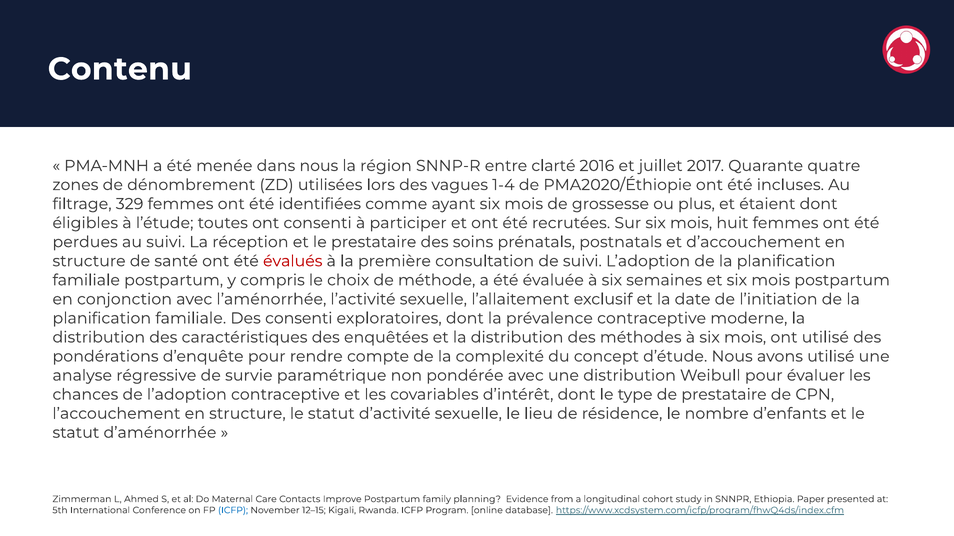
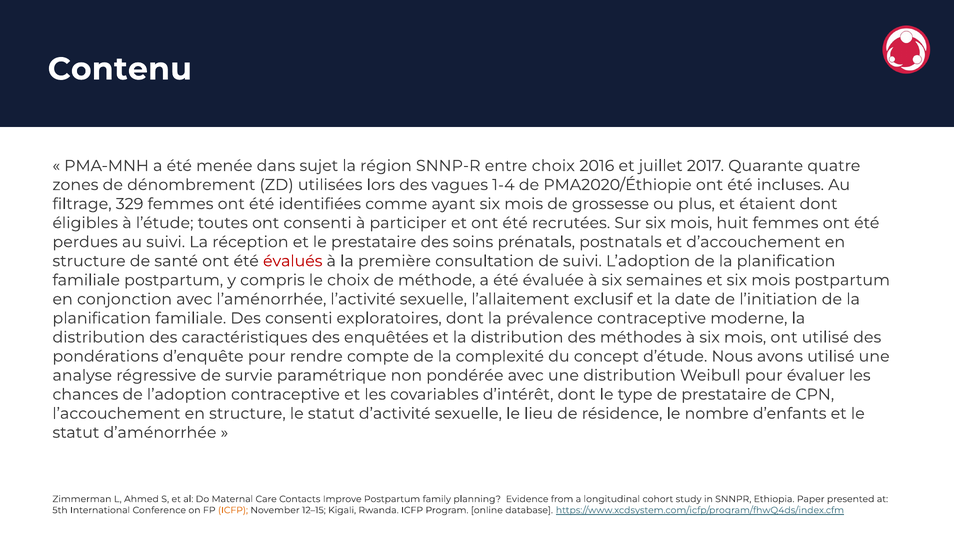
dans nous: nous -> sujet
entre clarté: clarté -> choix
ICFP at (233, 511) colour: blue -> orange
